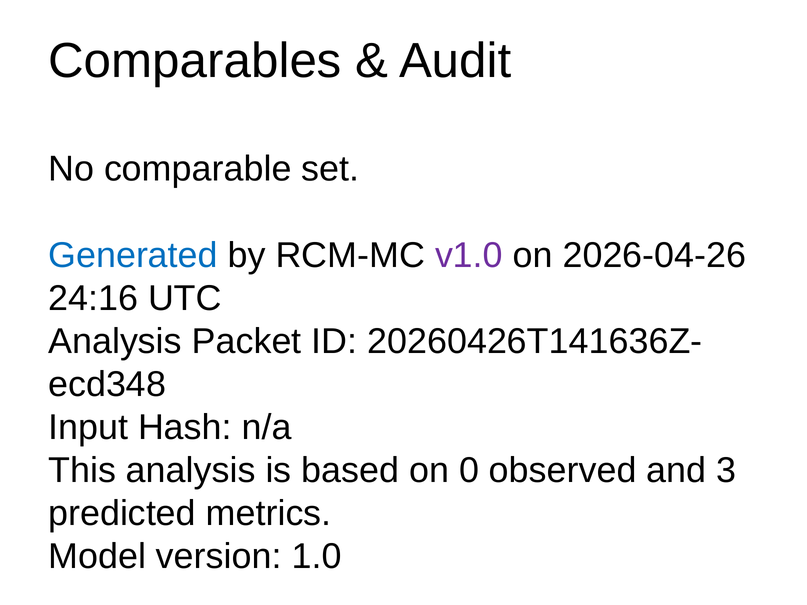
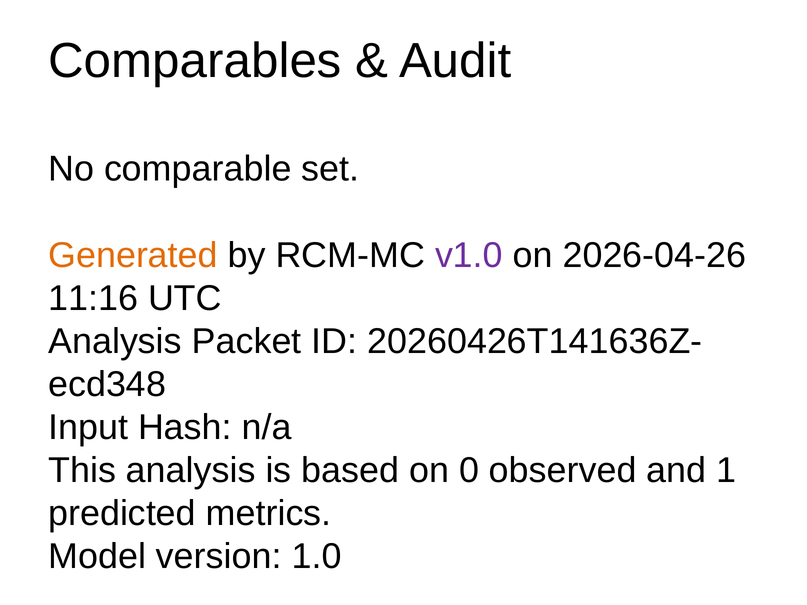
Generated colour: blue -> orange
24:16: 24:16 -> 11:16
3: 3 -> 1
